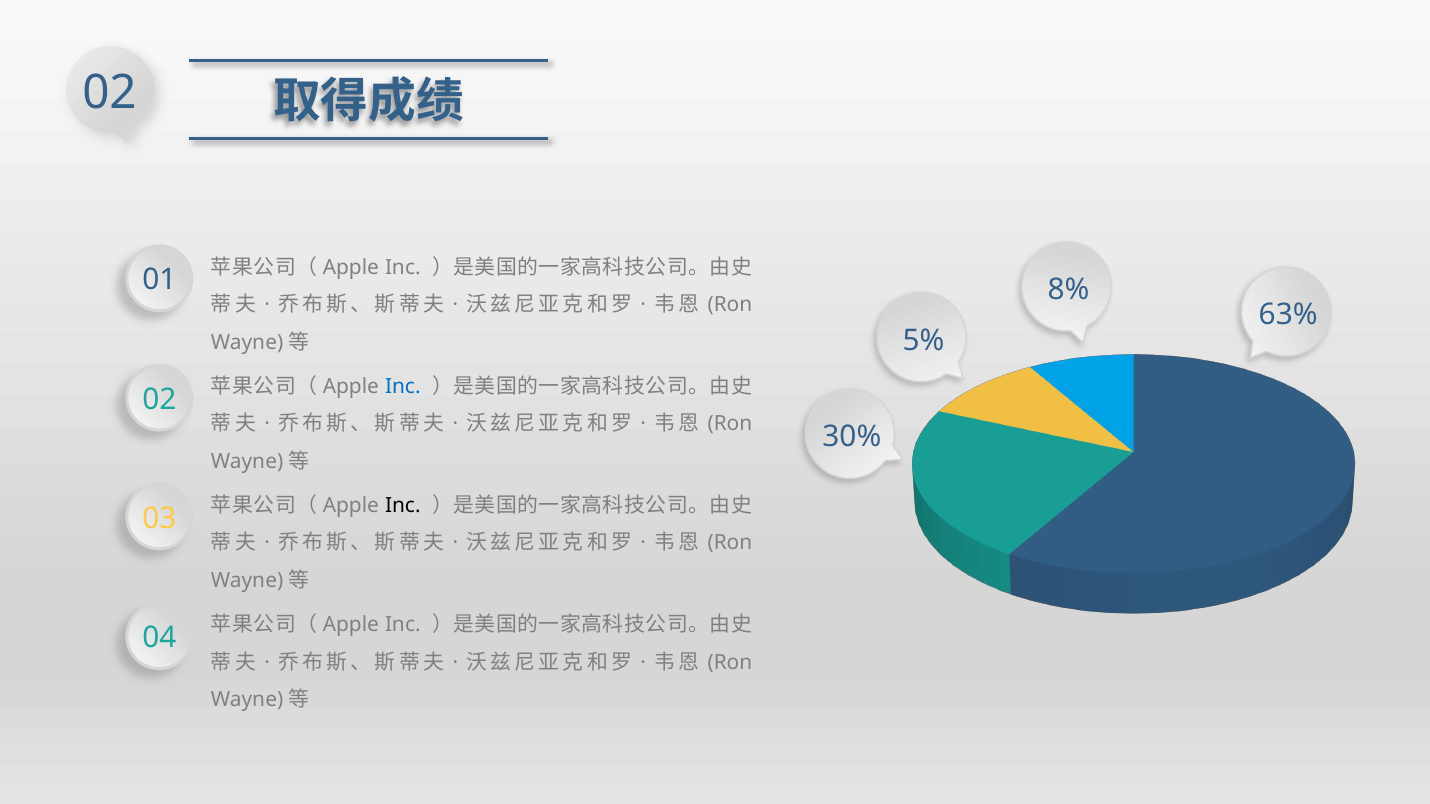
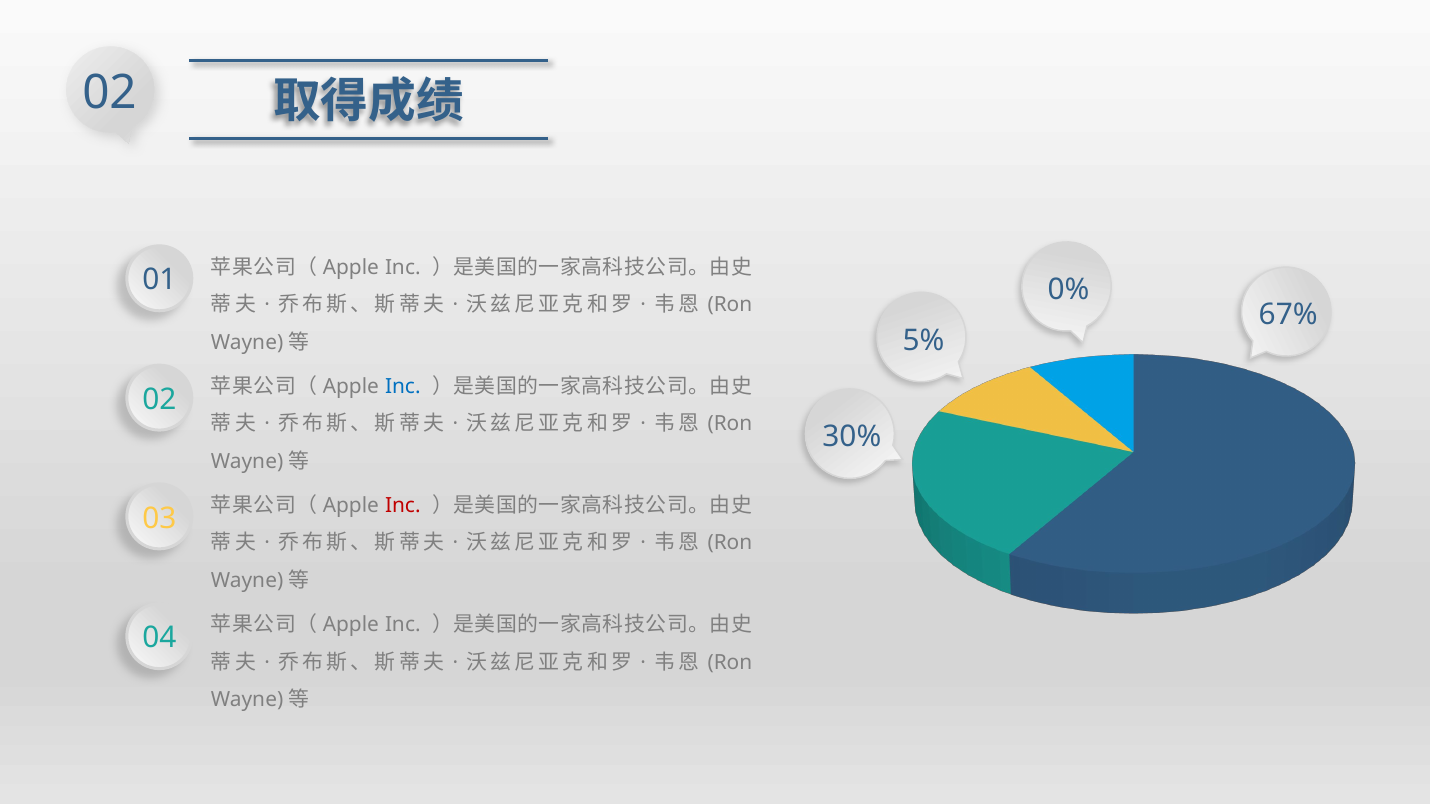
8%: 8% -> 0%
63%: 63% -> 67%
Inc at (403, 506) colour: black -> red
